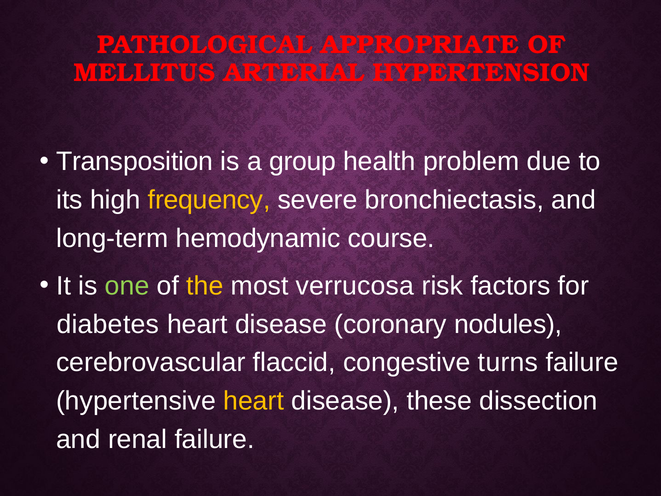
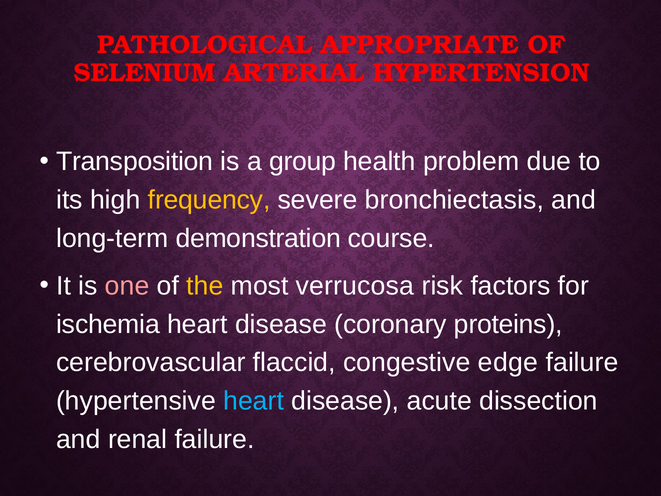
MELLITUS: MELLITUS -> SELENIUM
hemodynamic: hemodynamic -> demonstration
one colour: light green -> pink
diabetes: diabetes -> ischemia
nodules: nodules -> proteins
turns: turns -> edge
heart at (254, 401) colour: yellow -> light blue
these: these -> acute
